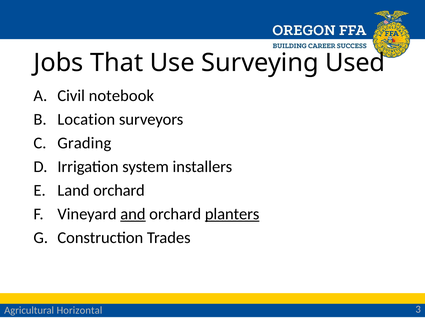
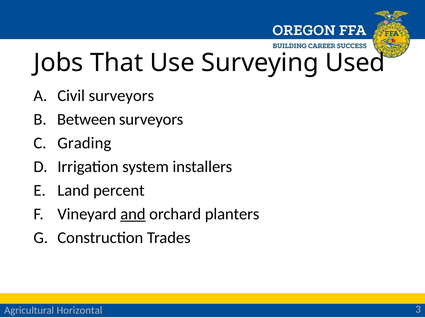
Civil notebook: notebook -> surveyors
Location: Location -> Between
Land orchard: orchard -> percent
planters underline: present -> none
